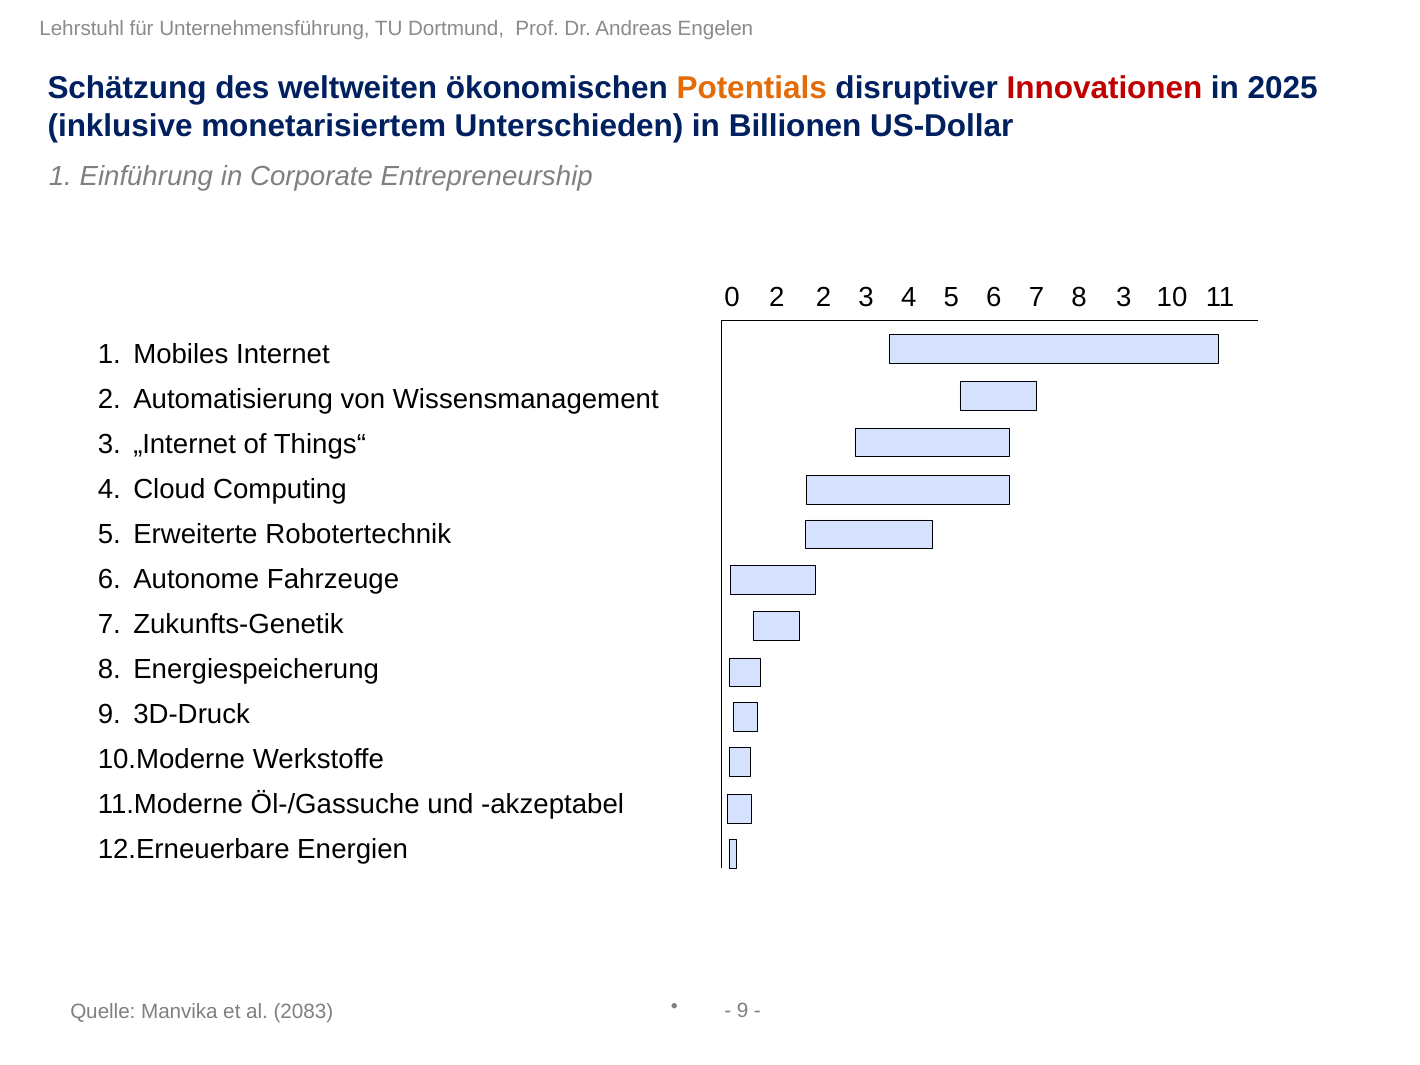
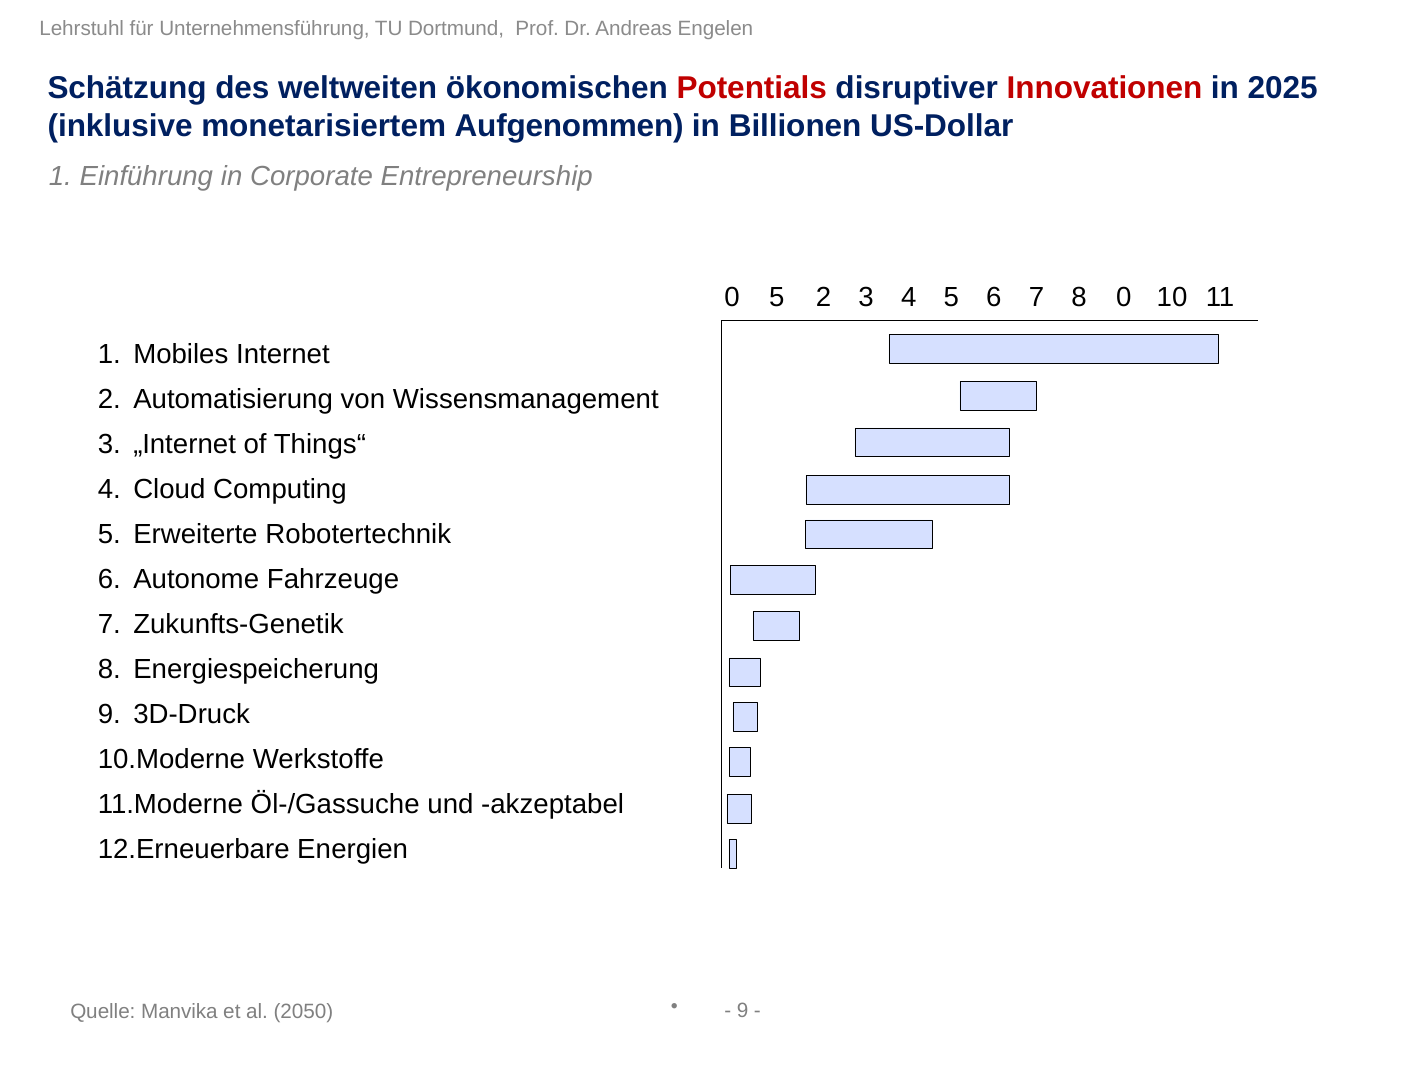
Potentials colour: orange -> red
Unterschieden: Unterschieden -> Aufgenommen
0 2: 2 -> 5
8 3: 3 -> 0
2083: 2083 -> 2050
